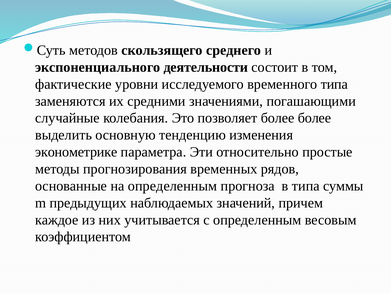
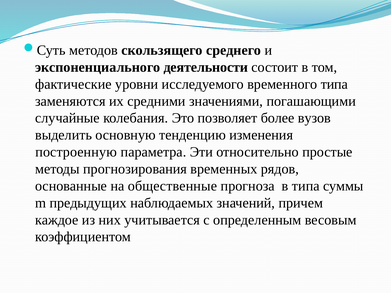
более более: более -> вузов
эконометрике: эконометрике -> построенную
на определенным: определенным -> общественные
